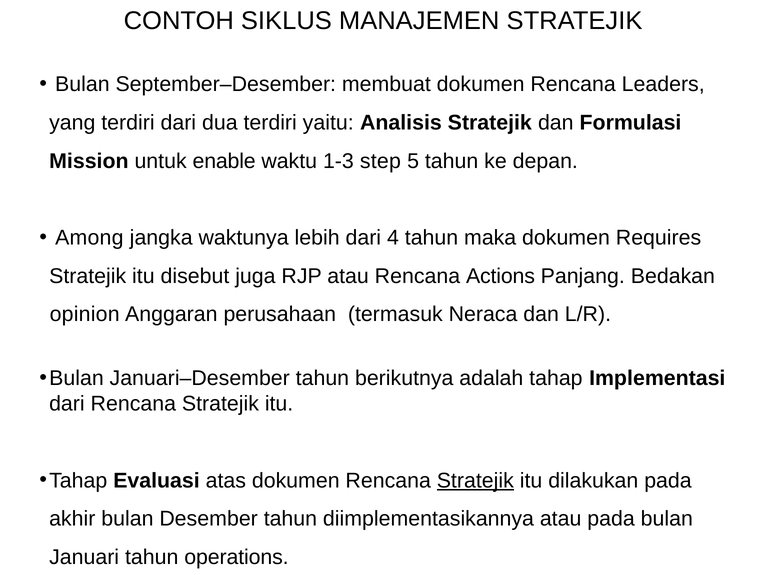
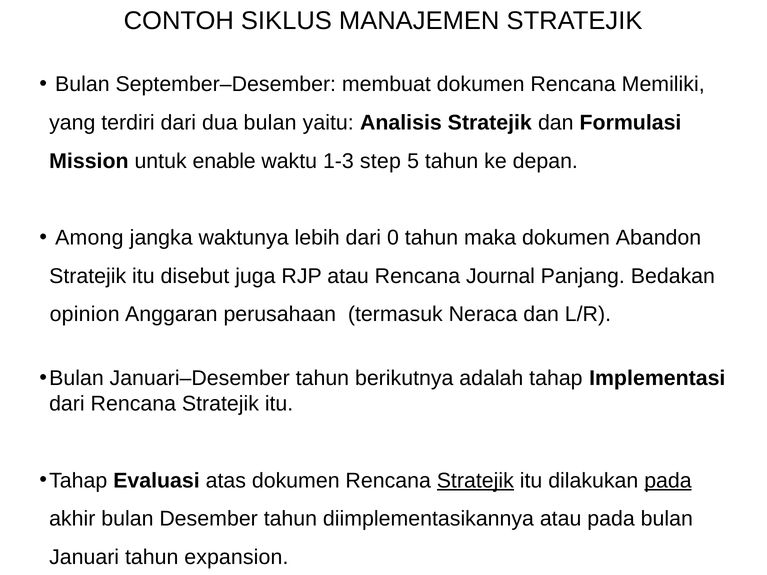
Leaders: Leaders -> Memiliki
dua terdiri: terdiri -> bulan
4: 4 -> 0
Requires: Requires -> Abandon
Actions: Actions -> Journal
pada at (668, 481) underline: none -> present
operations: operations -> expansion
